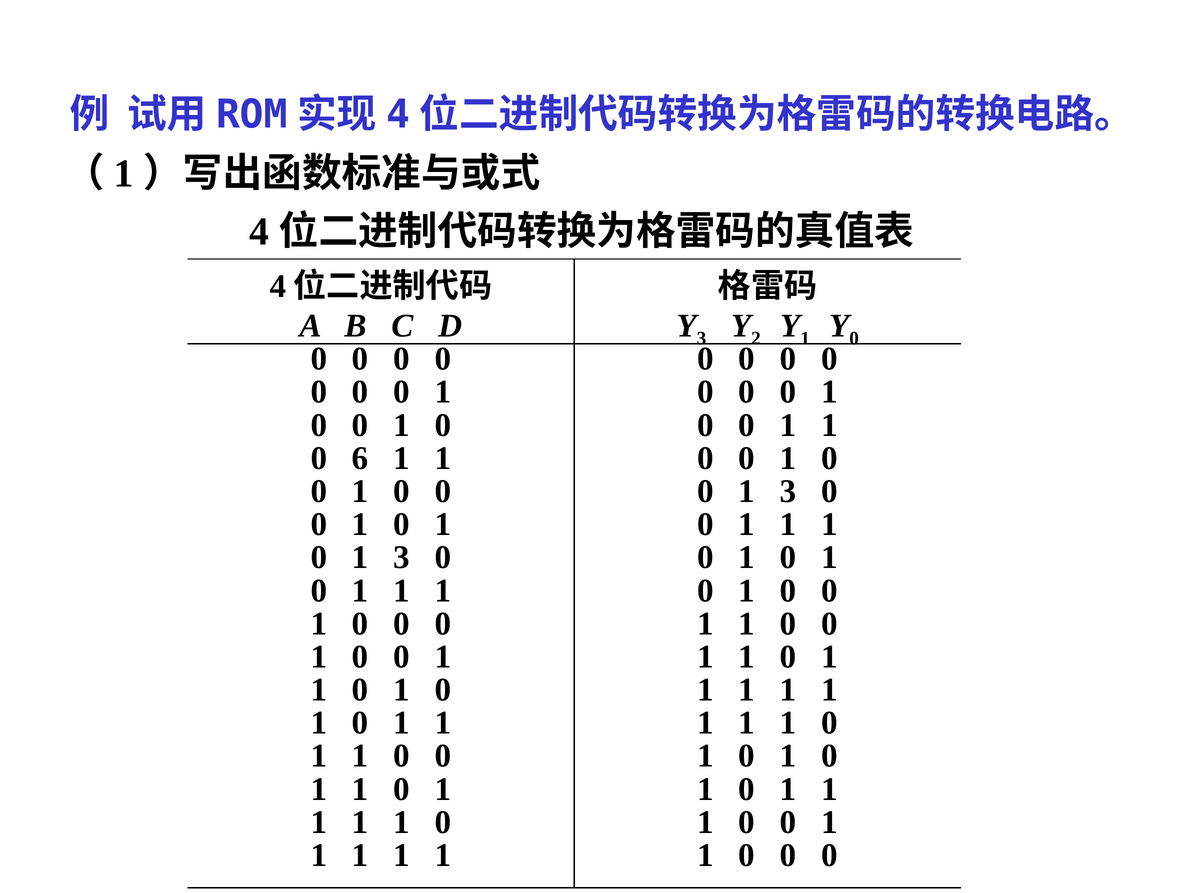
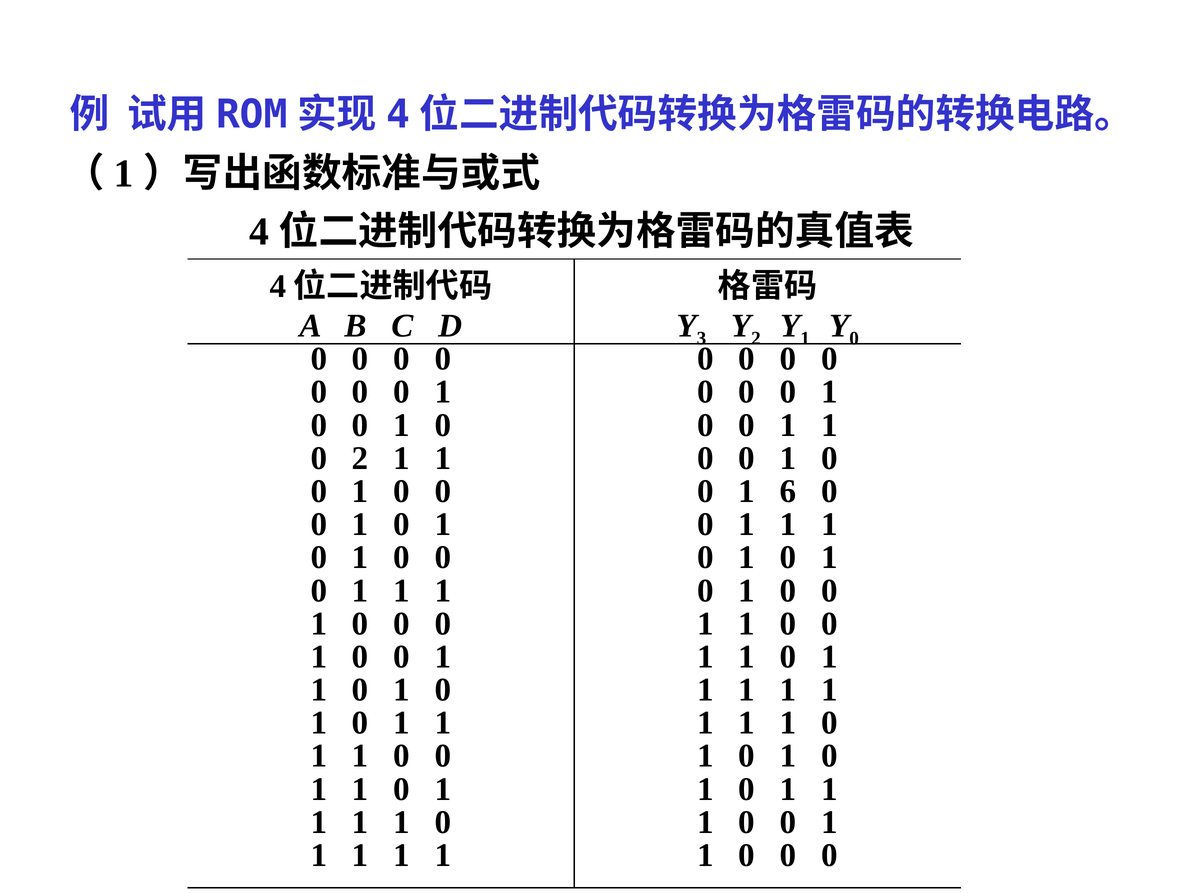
0 6: 6 -> 2
3 at (788, 491): 3 -> 6
3 at (401, 558): 3 -> 0
